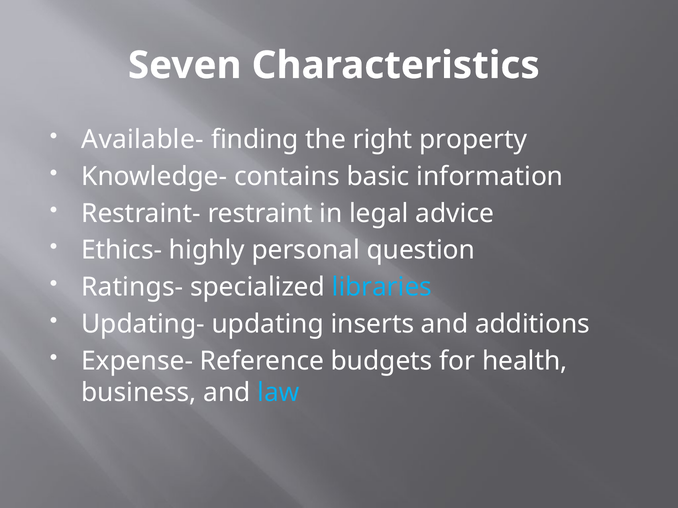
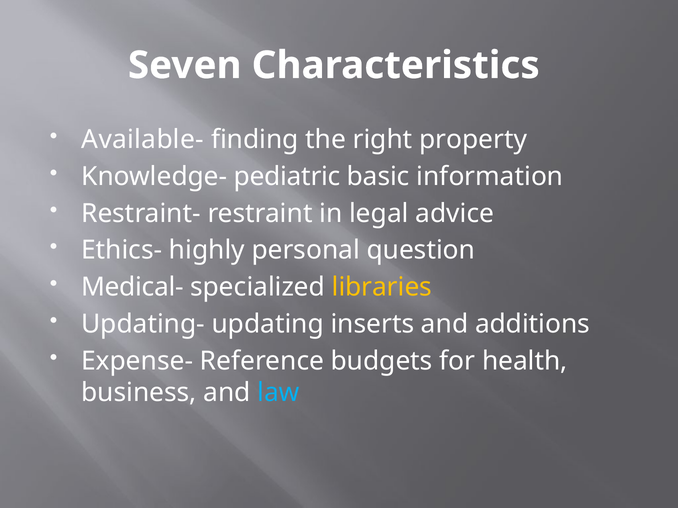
contains: contains -> pediatric
Ratings-: Ratings- -> Medical-
libraries colour: light blue -> yellow
